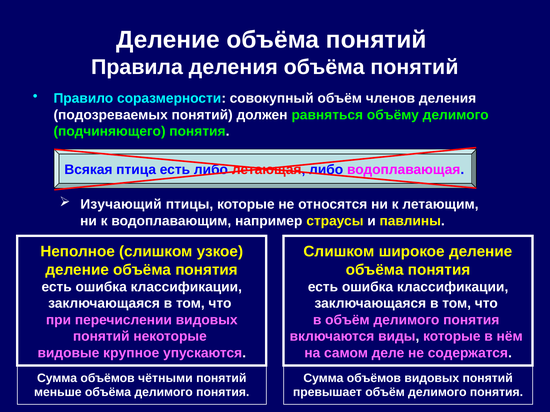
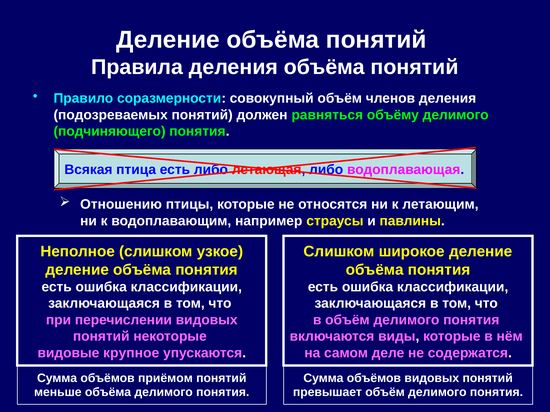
Изучающий: Изучающий -> Отношению
чётными: чётными -> приёмом
